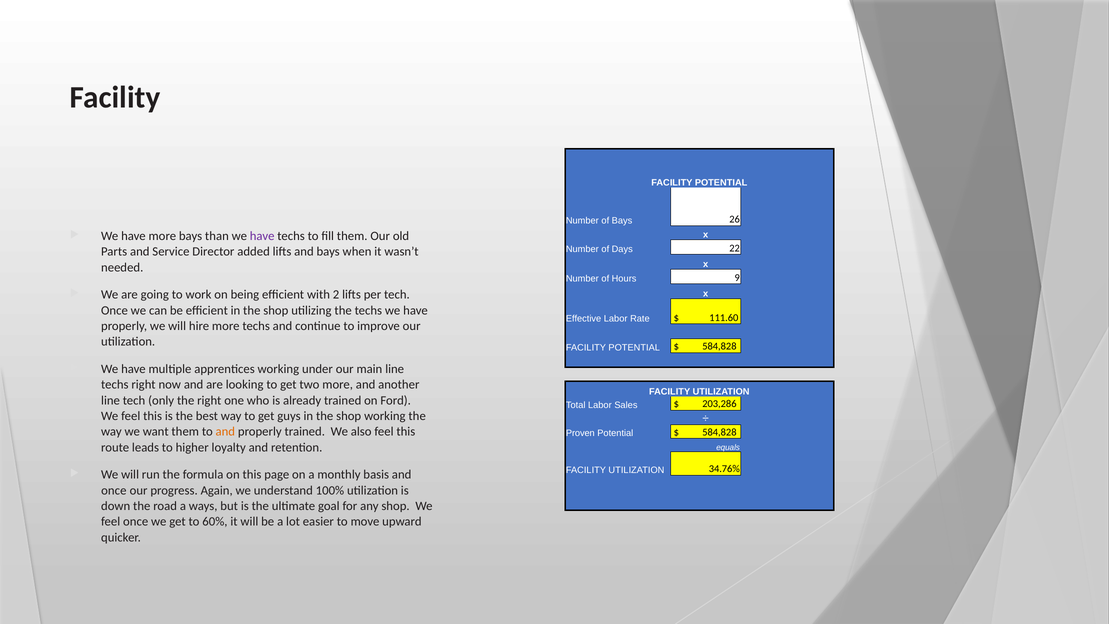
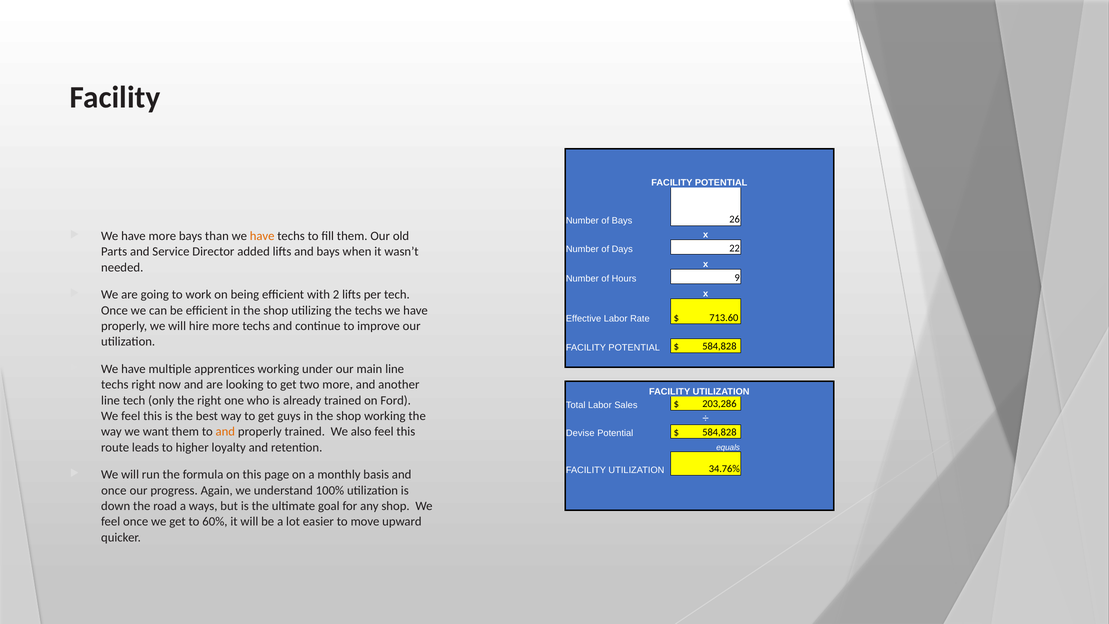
have at (262, 236) colour: purple -> orange
111.60: 111.60 -> 713.60
Proven: Proven -> Devise
